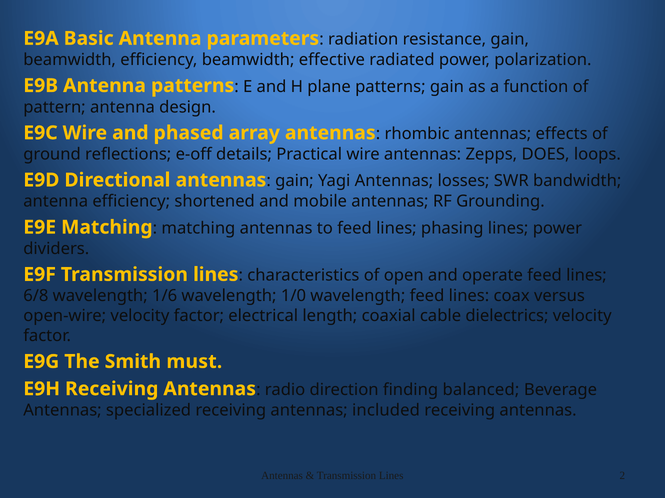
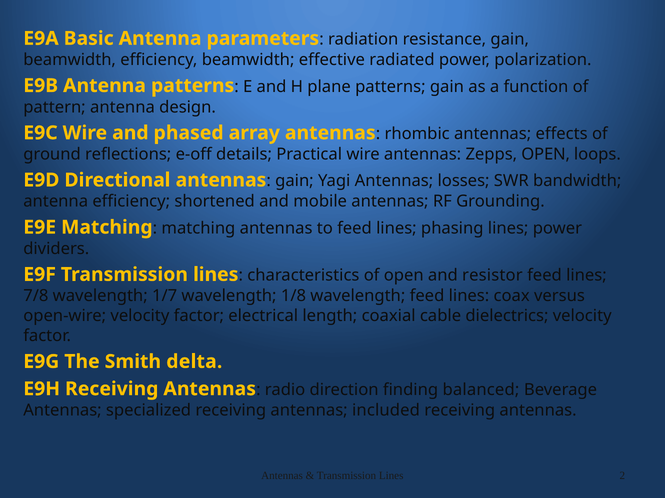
Zepps DOES: DOES -> OPEN
operate: operate -> resistor
6/8: 6/8 -> 7/8
1/6: 1/6 -> 1/7
1/0: 1/0 -> 1/8
must: must -> delta
